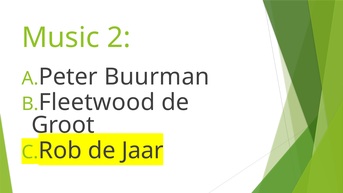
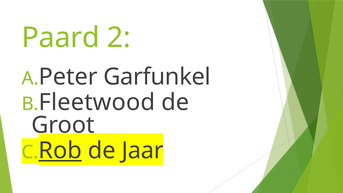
Music: Music -> Paard
Buurman: Buurman -> Garfunkel
Rob underline: none -> present
